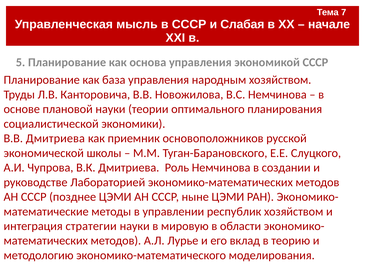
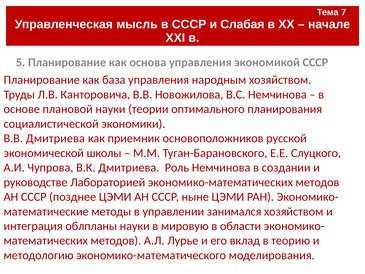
республик: республик -> занимался
стратегии: стратегии -> облпланы
